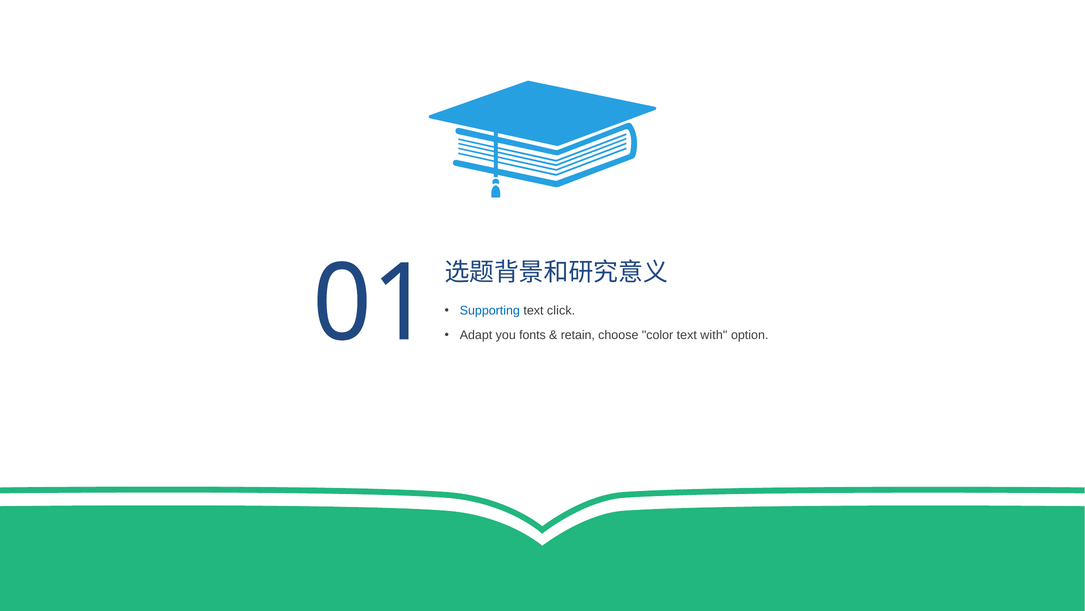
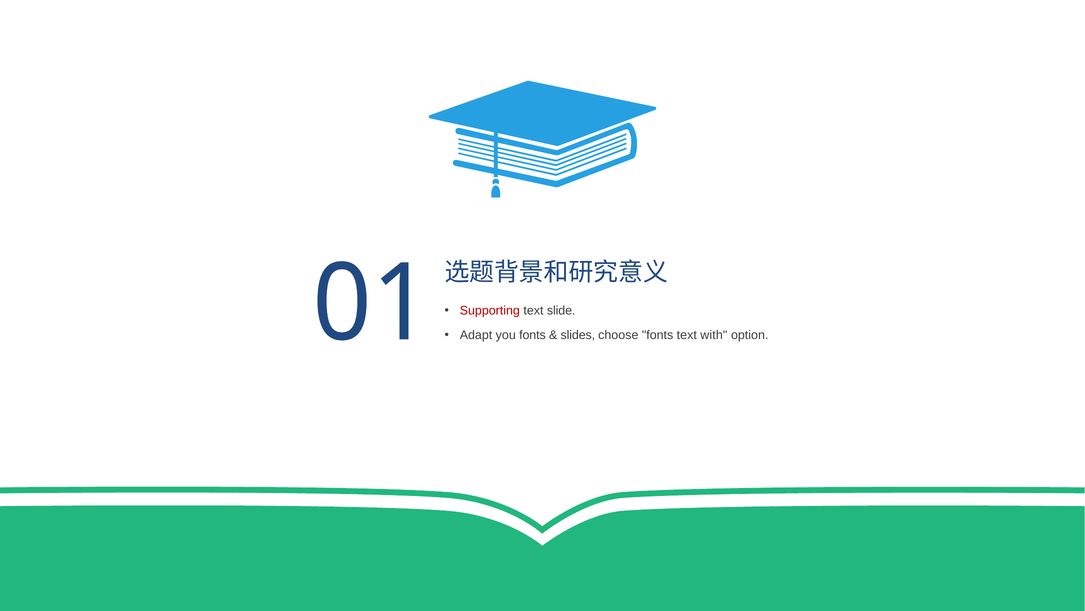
Supporting colour: blue -> red
click: click -> slide
retain: retain -> slides
choose color: color -> fonts
